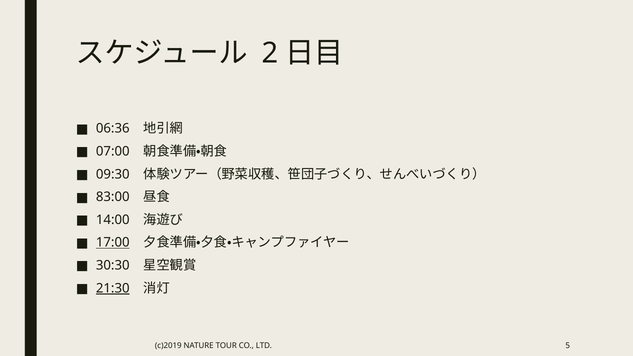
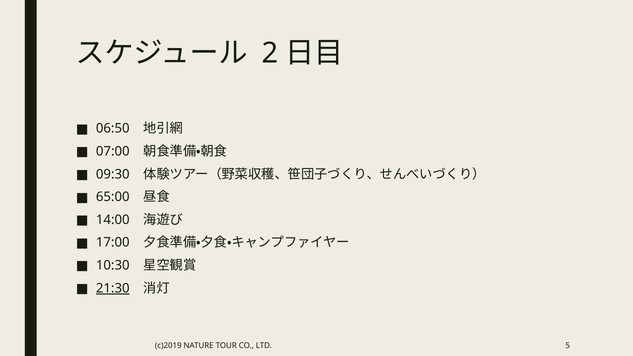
06:36: 06:36 -> 06:50
83:00: 83:00 -> 65:00
17:00 underline: present -> none
30:30: 30:30 -> 10:30
